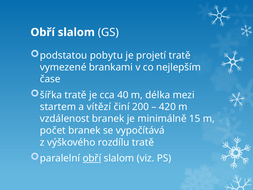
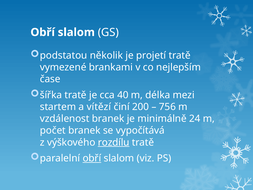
pobytu: pobytu -> několik
420: 420 -> 756
15: 15 -> 24
rozdílu underline: none -> present
